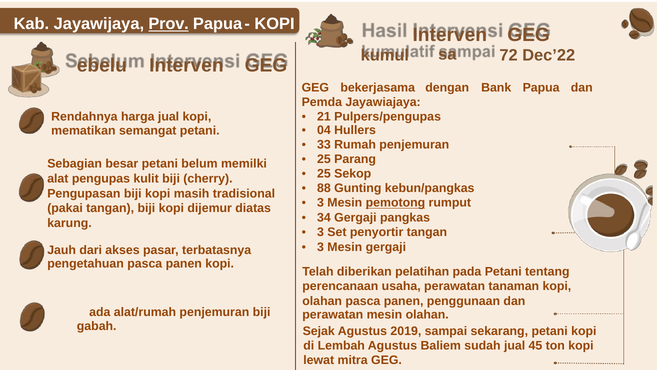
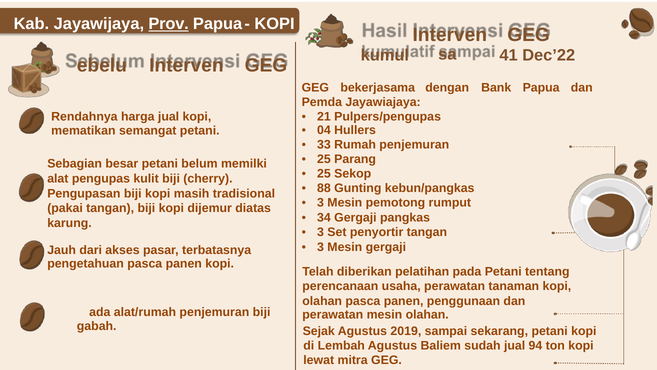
72: 72 -> 41
pemotong underline: present -> none
45: 45 -> 94
